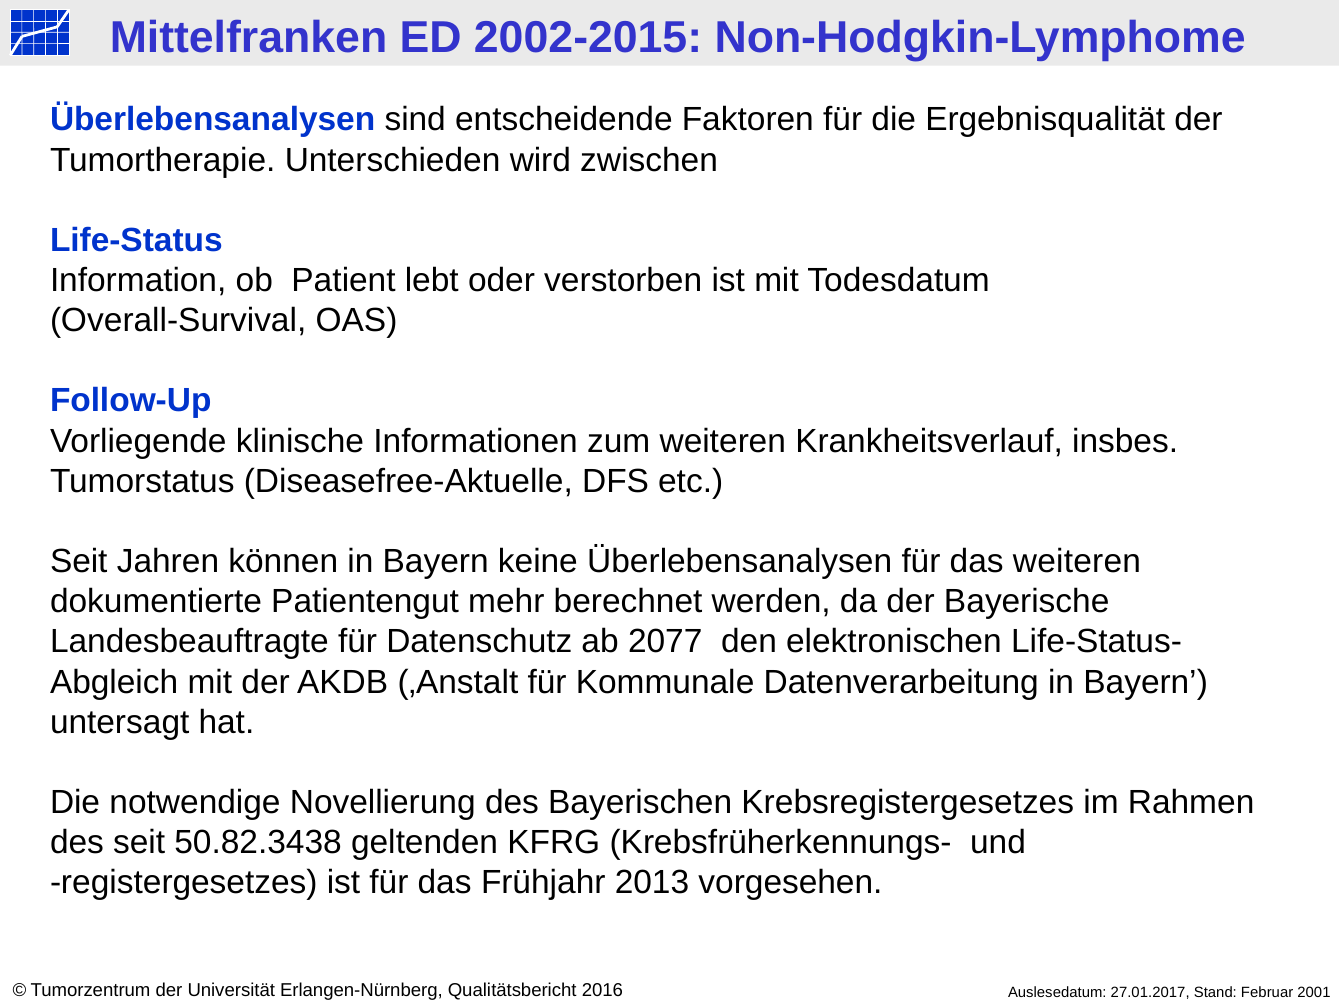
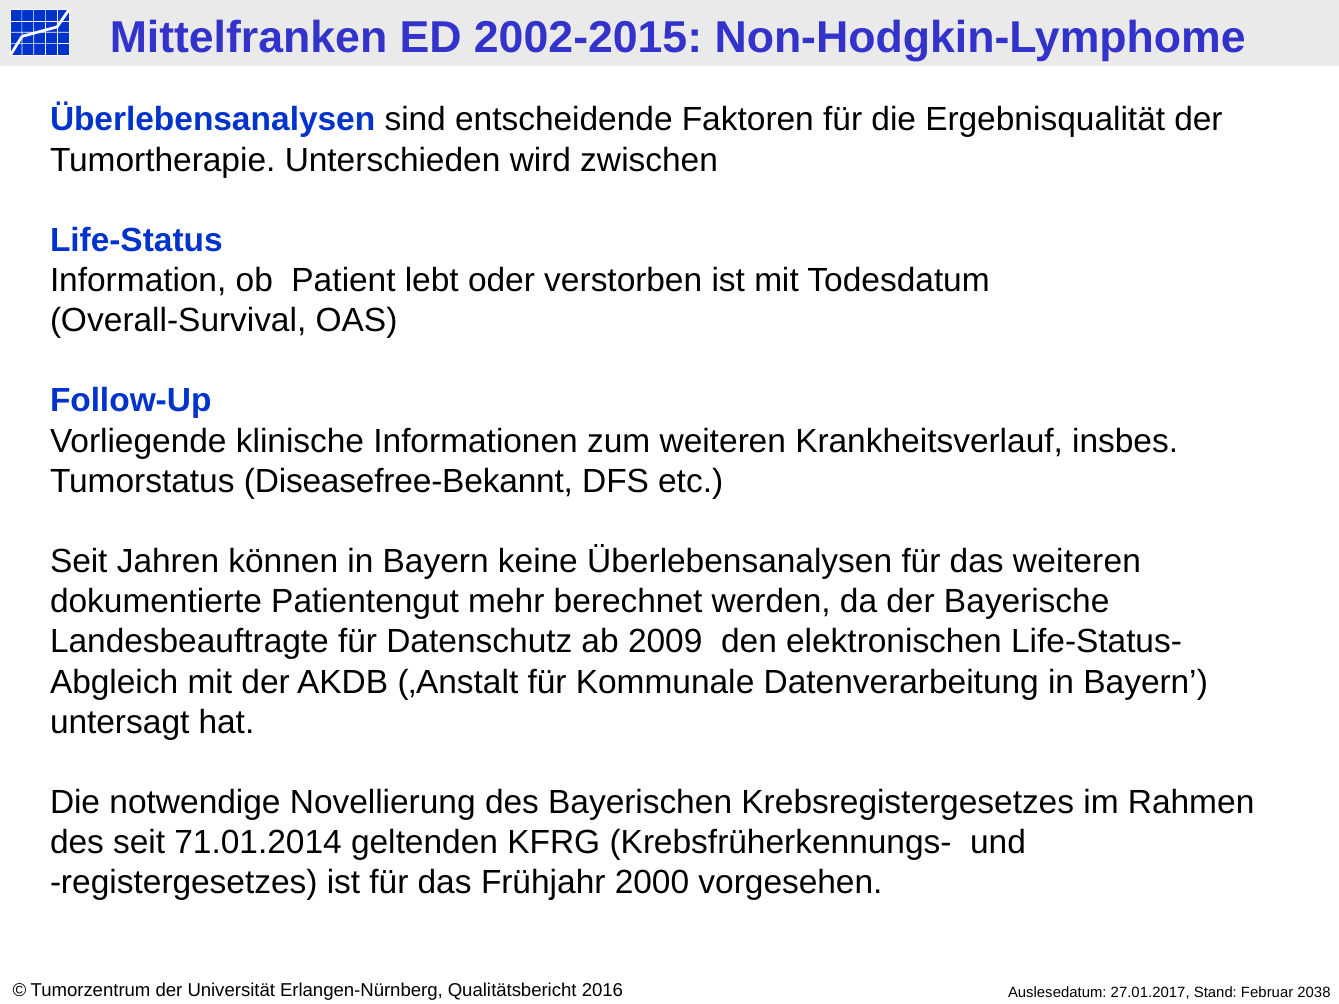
Diseasefree-Aktuelle: Diseasefree-Aktuelle -> Diseasefree-Bekannt
2077: 2077 -> 2009
50.82.3438: 50.82.3438 -> 71.01.2014
2013: 2013 -> 2000
2001: 2001 -> 2038
